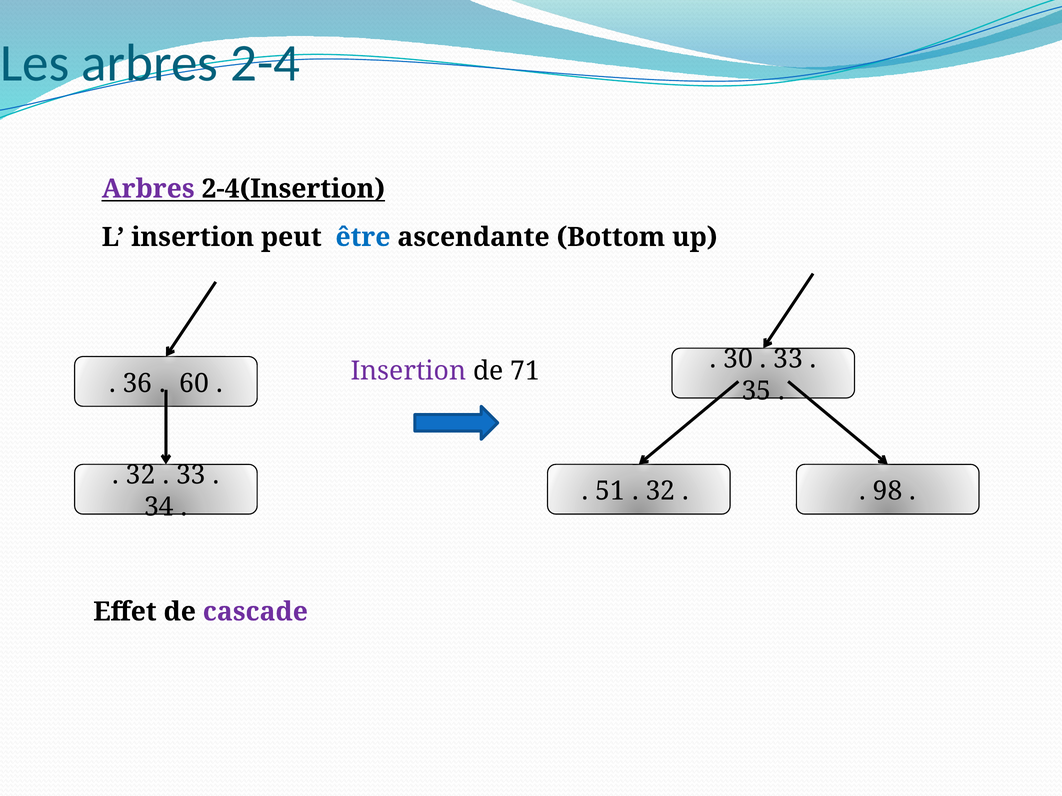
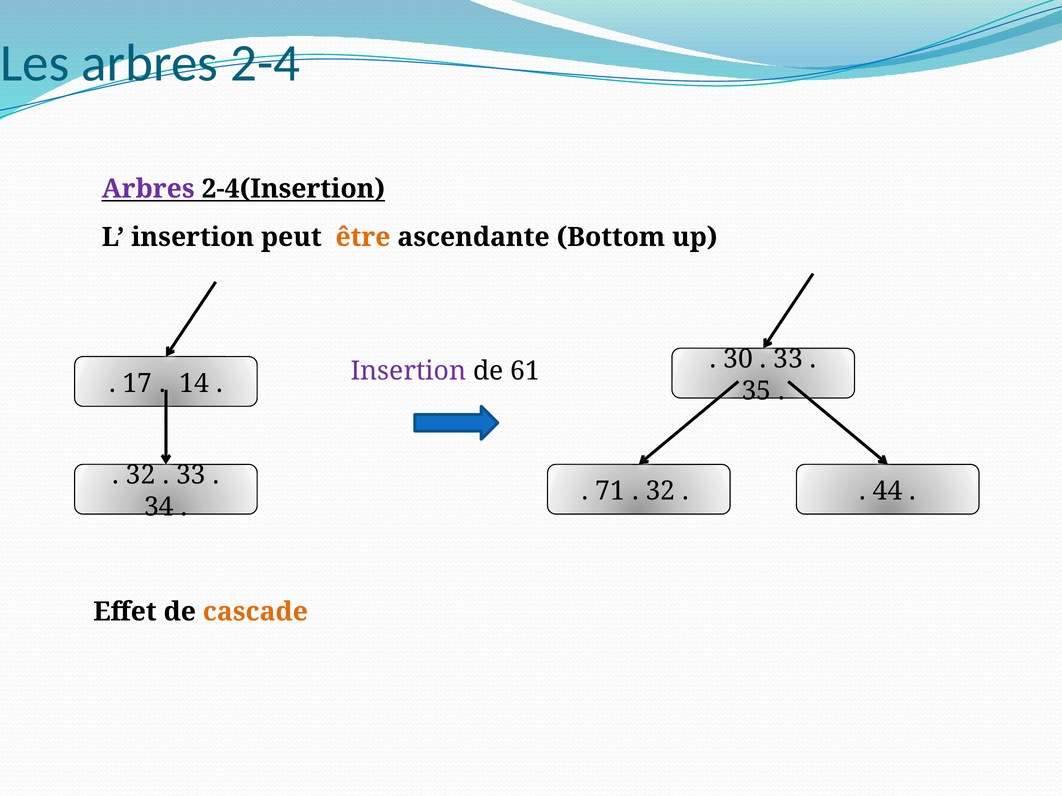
être colour: blue -> orange
71: 71 -> 61
36: 36 -> 17
60: 60 -> 14
51: 51 -> 71
98: 98 -> 44
cascade colour: purple -> orange
